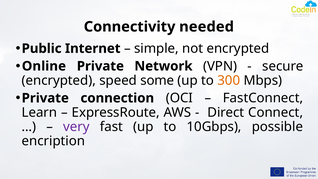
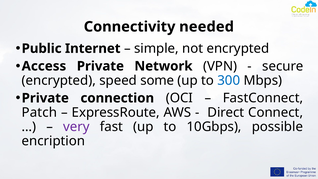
Online: Online -> Access
300 colour: orange -> blue
Learn: Learn -> Patch
